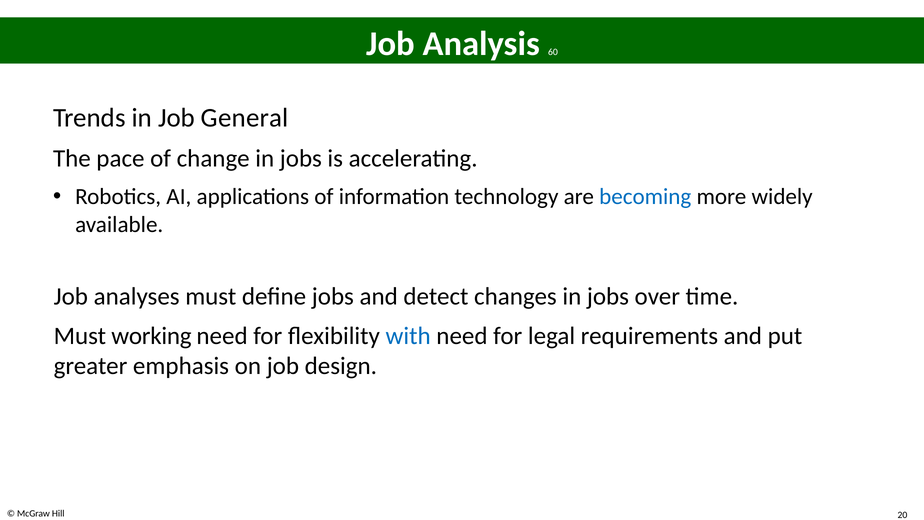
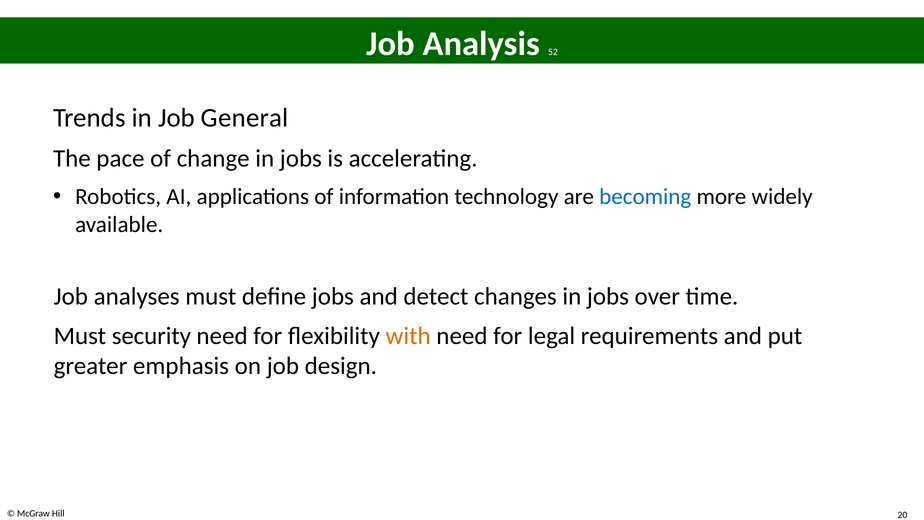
60: 60 -> 52
working: working -> security
with colour: blue -> orange
